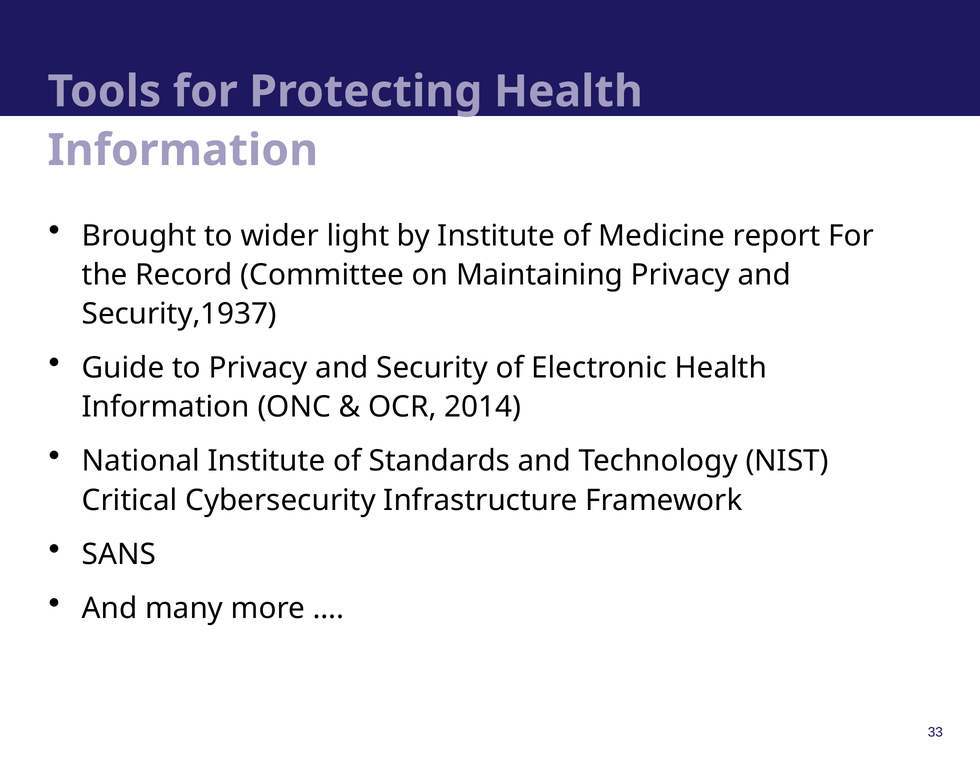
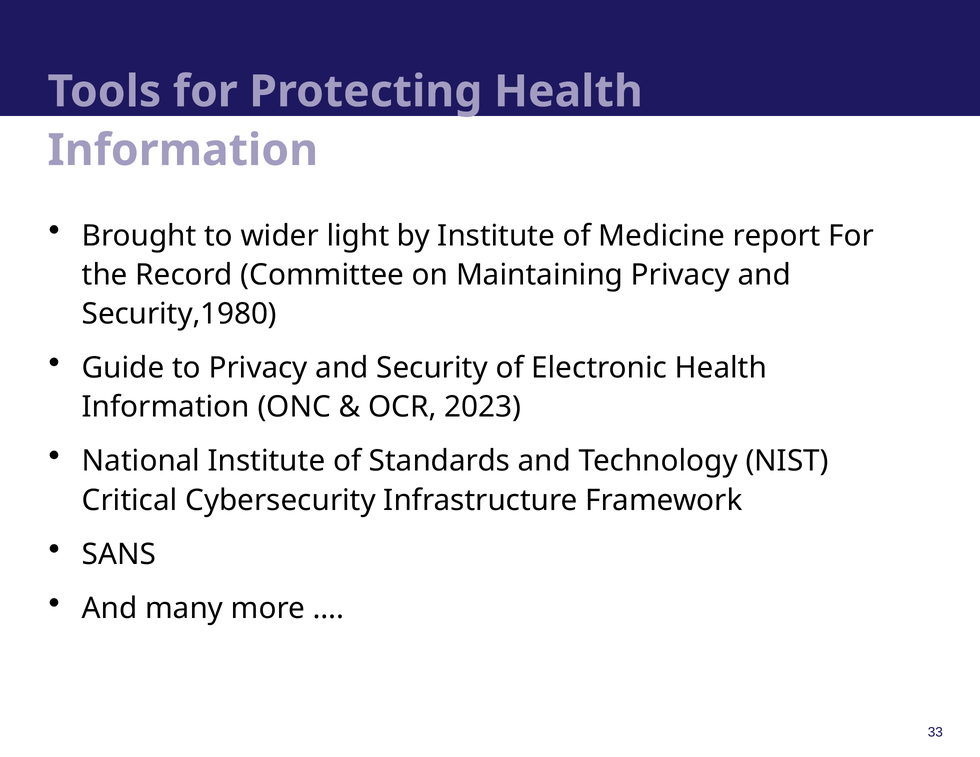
Security,1937: Security,1937 -> Security,1980
2014: 2014 -> 2023
